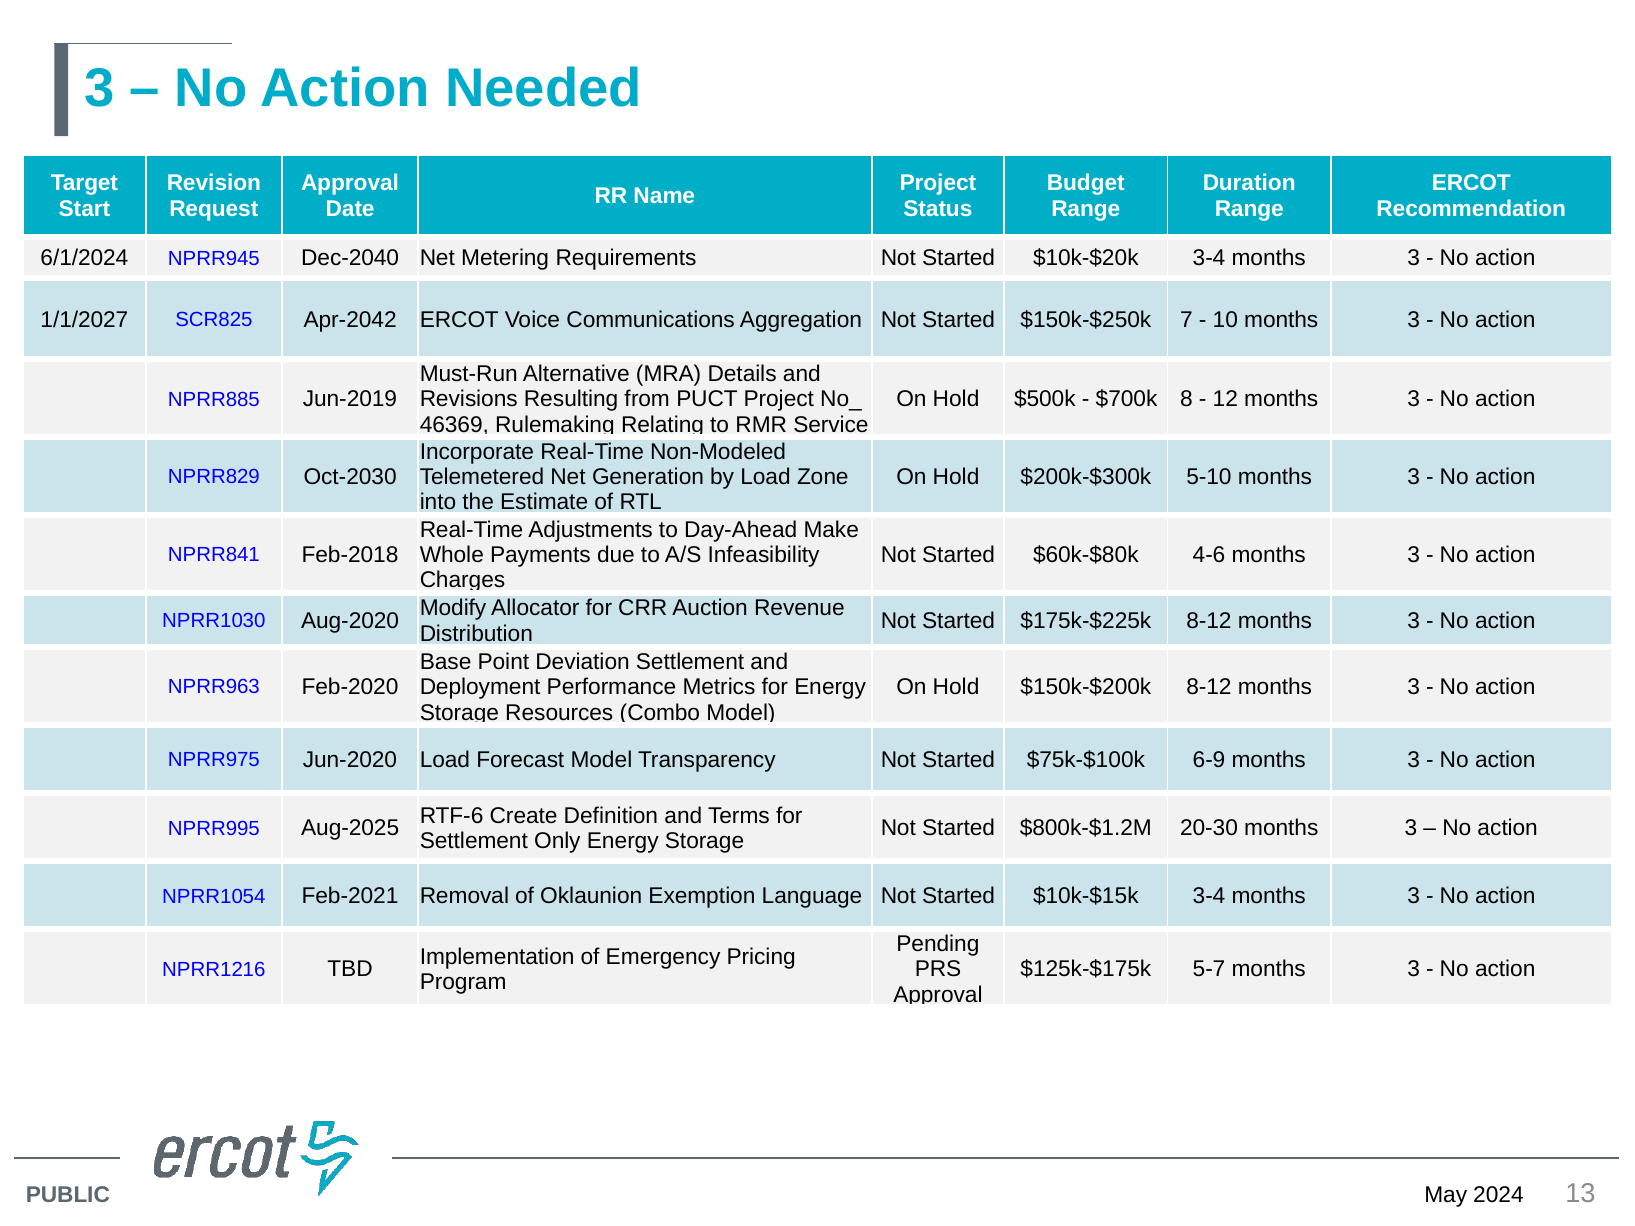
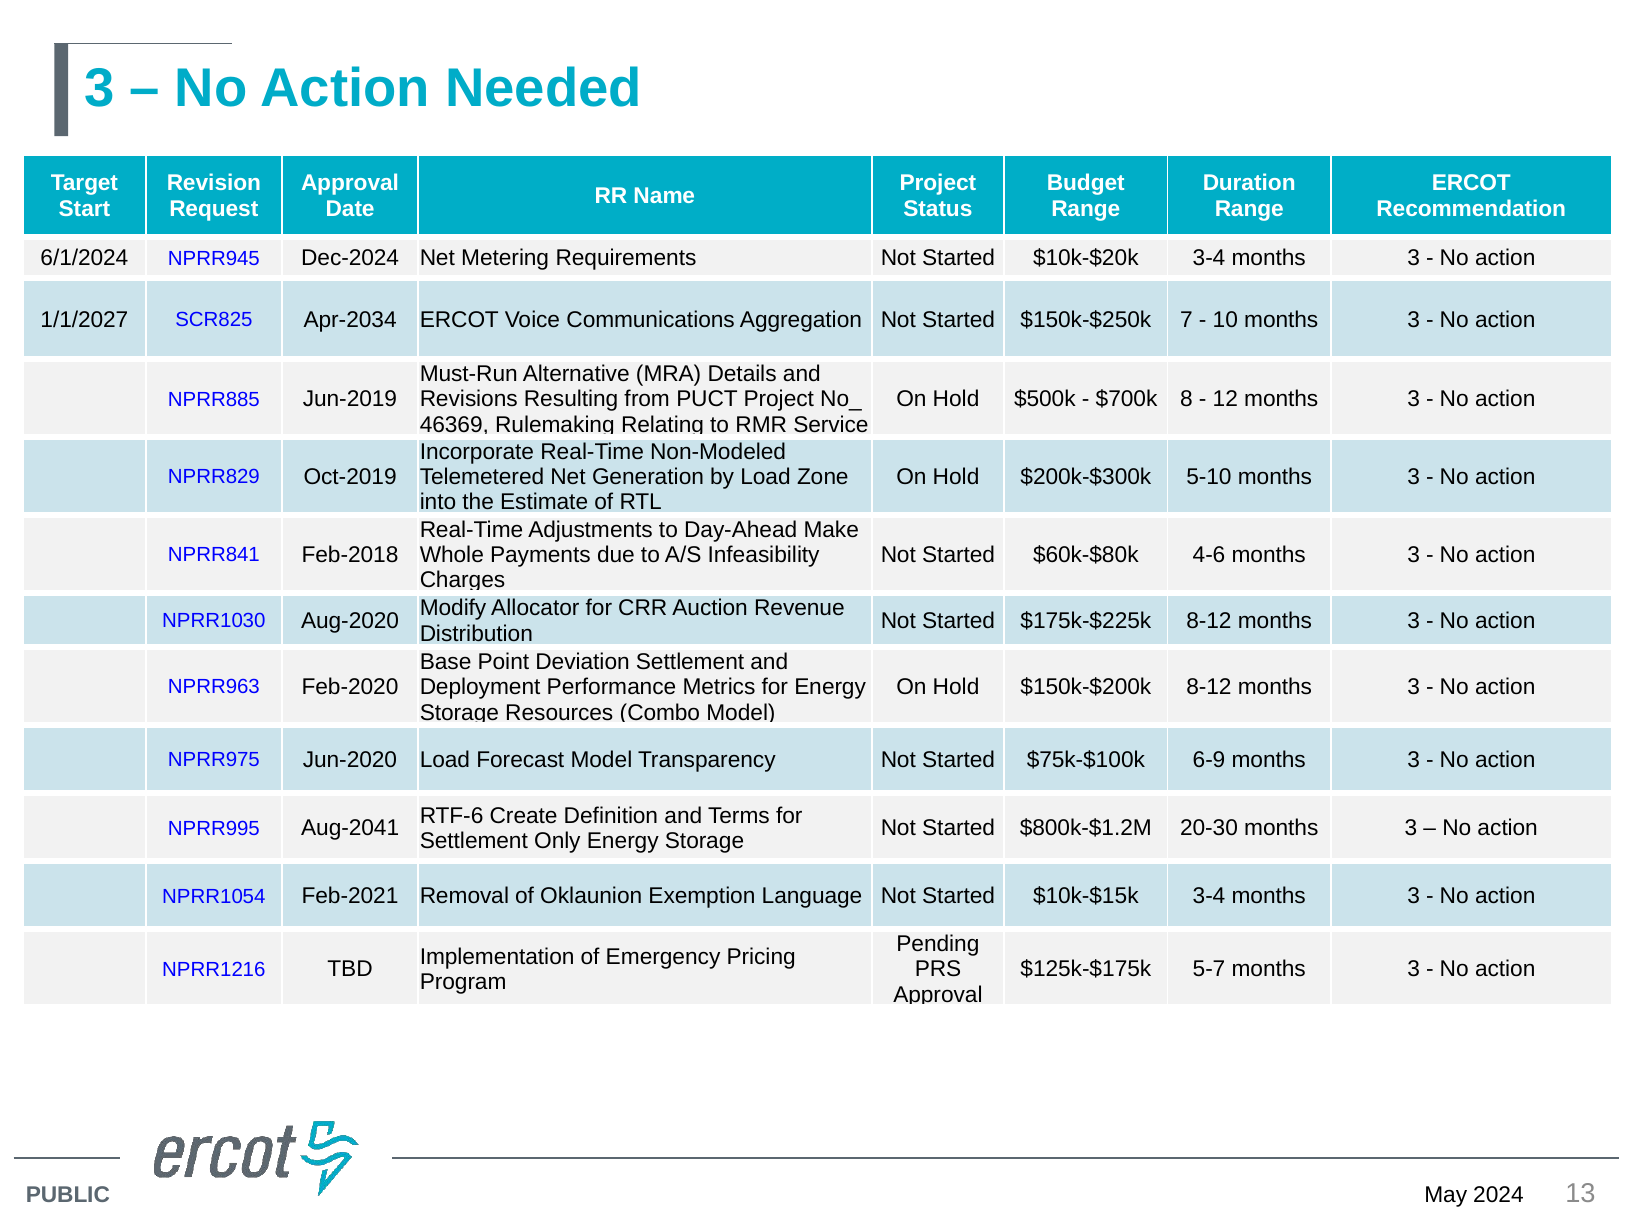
Dec-2040: Dec-2040 -> Dec-2024
Apr-2042: Apr-2042 -> Apr-2034
Oct-2030: Oct-2030 -> Oct-2019
Aug-2025: Aug-2025 -> Aug-2041
